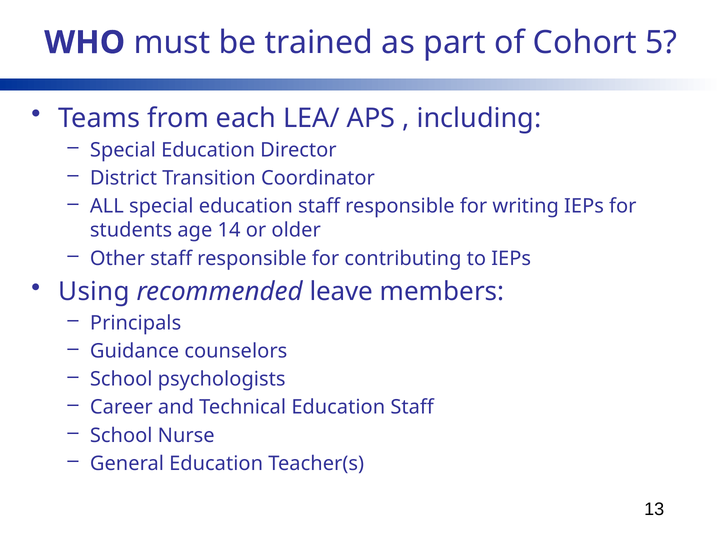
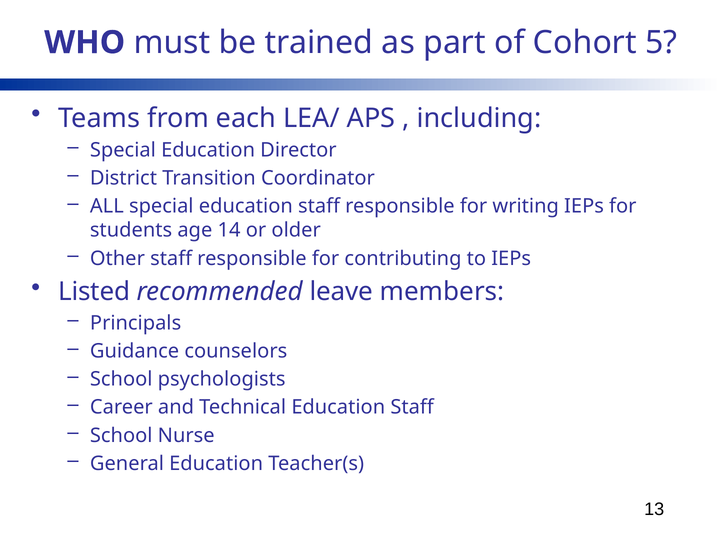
Using: Using -> Listed
